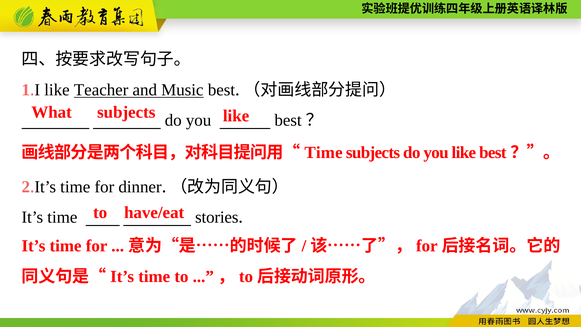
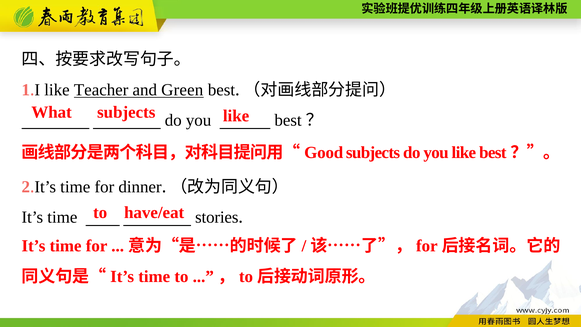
Music: Music -> Green
Time at (324, 152): Time -> Good
